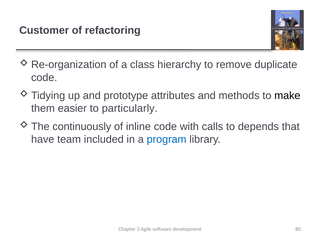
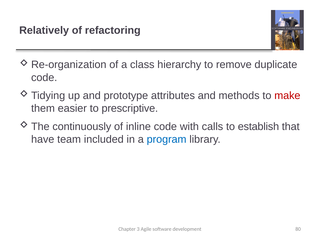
Customer: Customer -> Relatively
make colour: black -> red
particularly: particularly -> prescriptive
depends: depends -> establish
